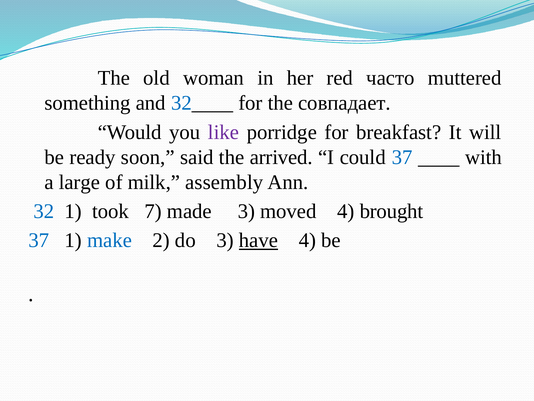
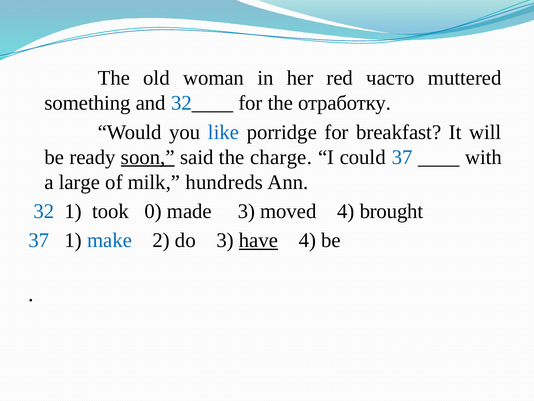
совпадает: совпадает -> отработку
like colour: purple -> blue
soon underline: none -> present
arrived: arrived -> charge
assembly: assembly -> hundreds
7: 7 -> 0
